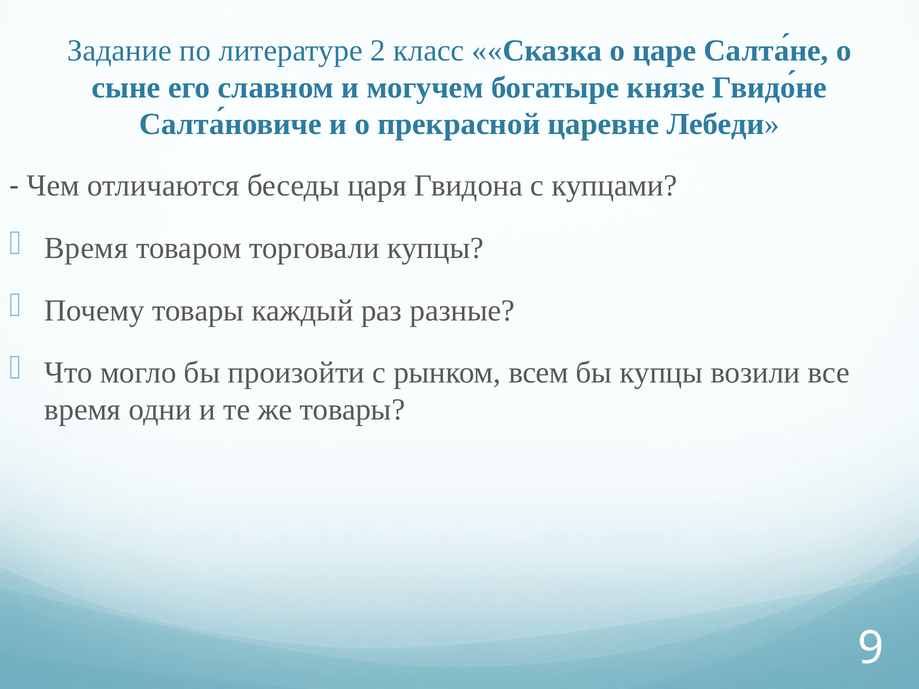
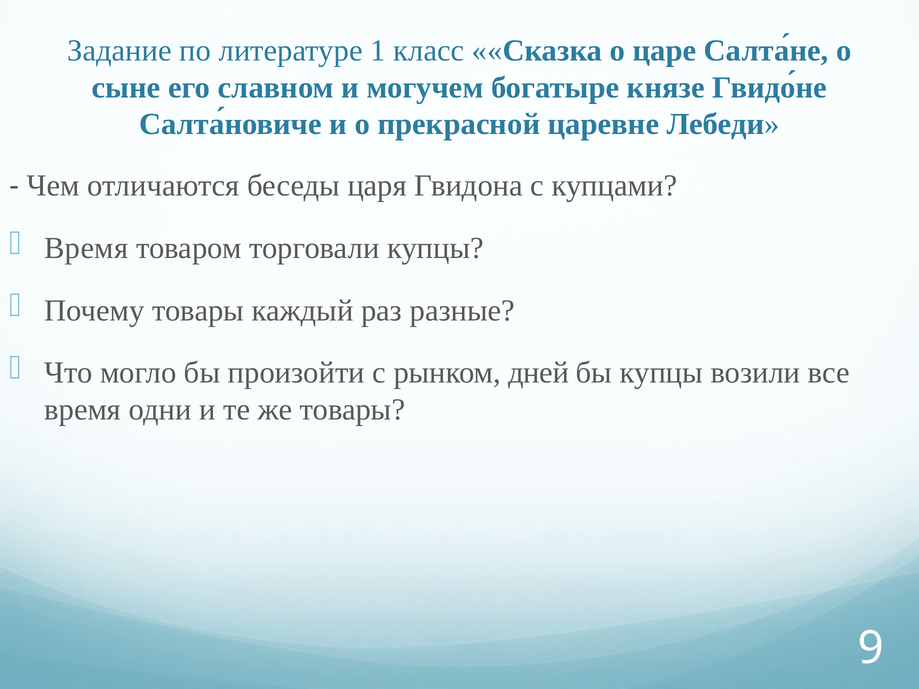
2: 2 -> 1
всем: всем -> дней
